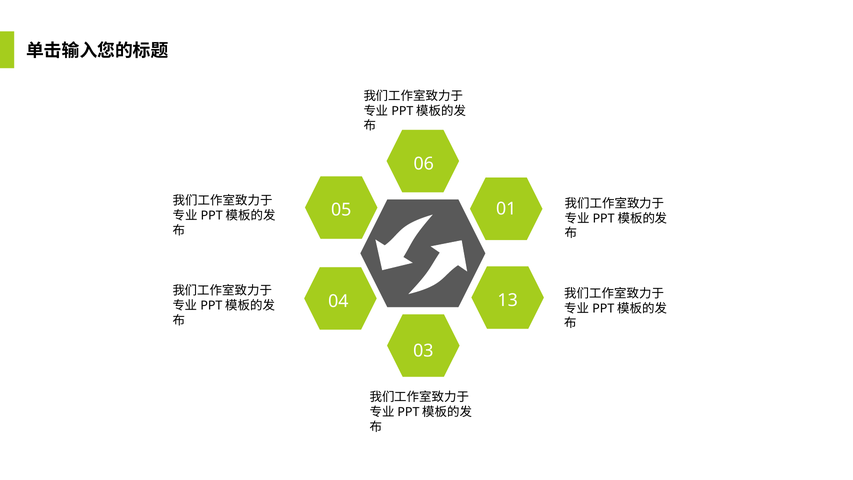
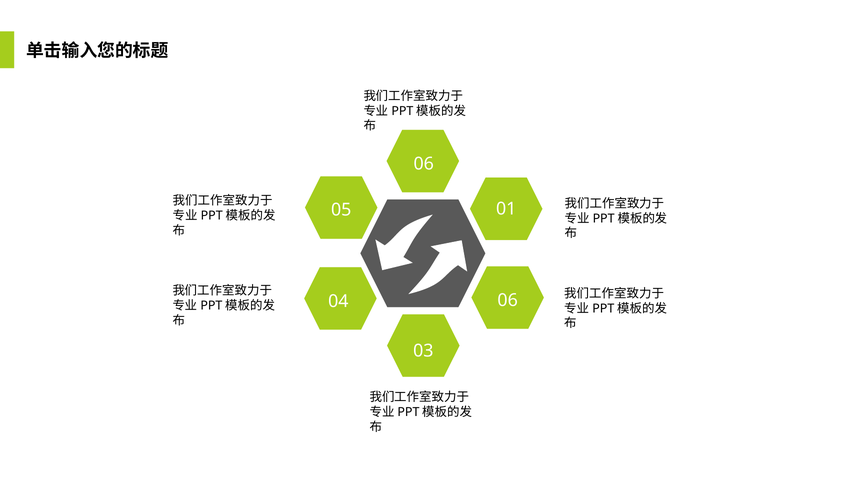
04 13: 13 -> 06
